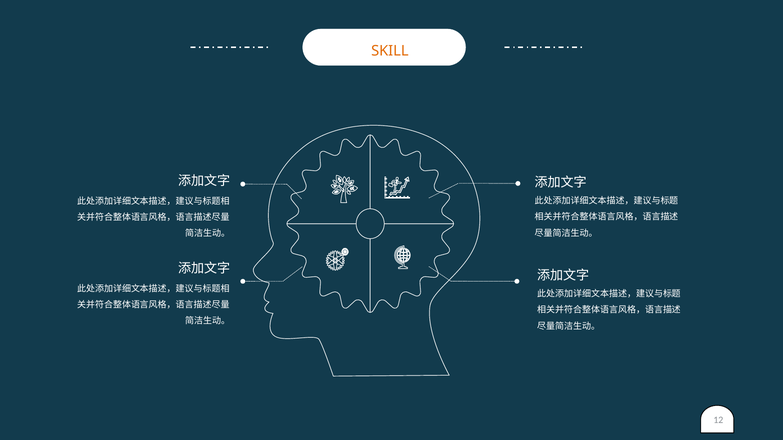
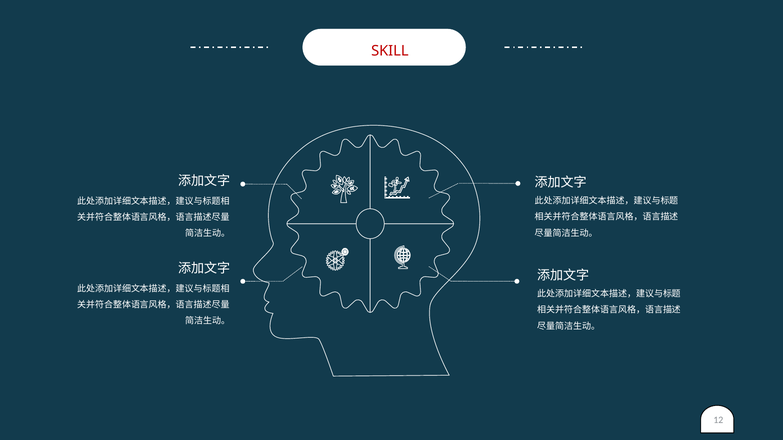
SKILL colour: orange -> red
